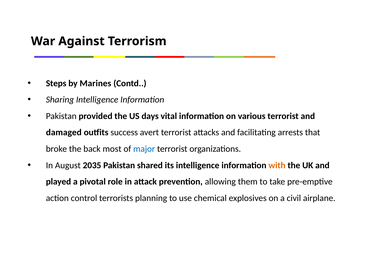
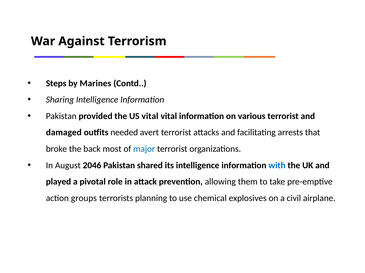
US days: days -> vital
success: success -> needed
2035: 2035 -> 2046
with colour: orange -> blue
control: control -> groups
